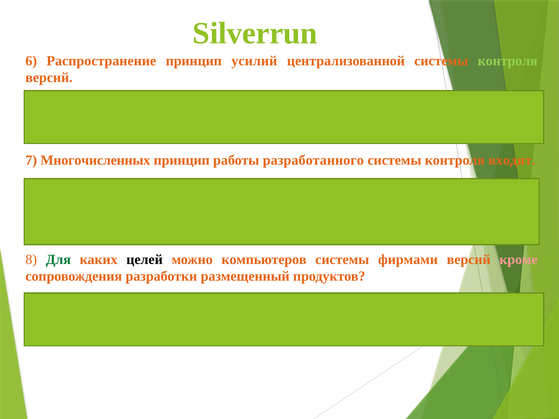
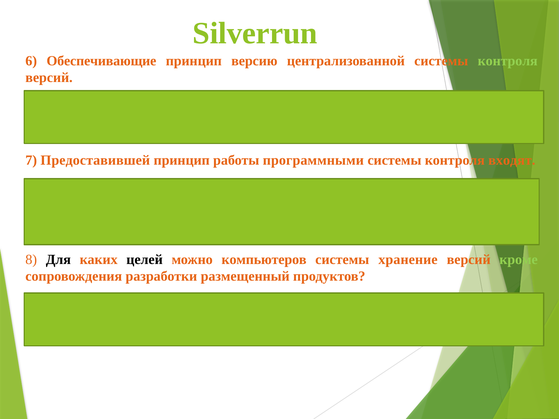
Распространение: Распространение -> Обеспечивающие
принцип усилий: усилий -> версию
Многочисленных: Многочисленных -> Предоставившей
разработанного: разработанного -> программными
Для at (58, 260) colour: green -> black
фирмами: фирмами -> хранение
кроме colour: pink -> light green
